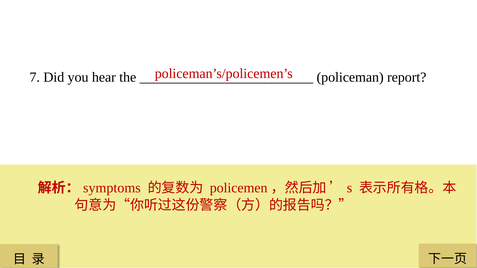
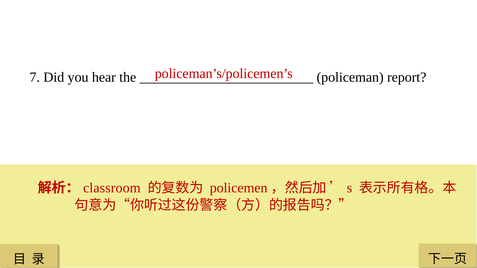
symptoms: symptoms -> classroom
